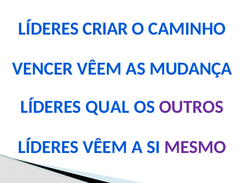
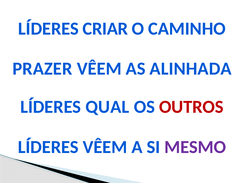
VENCER: VENCER -> PRAZER
MUDANÇA: MUDANÇA -> ALINHADA
OUTROS colour: purple -> red
